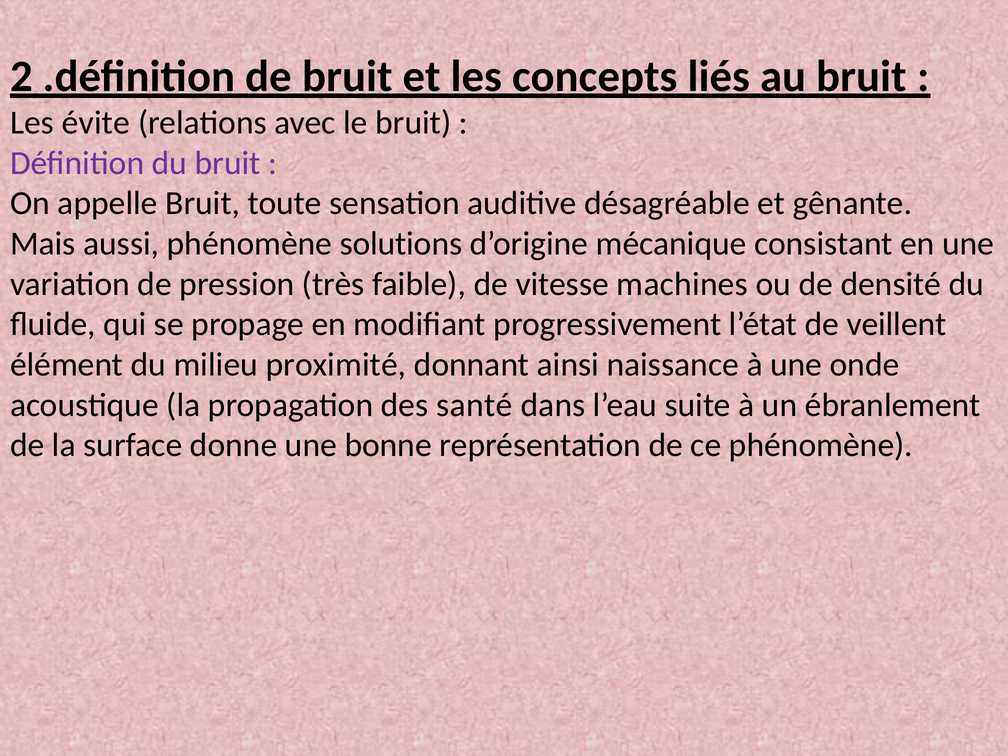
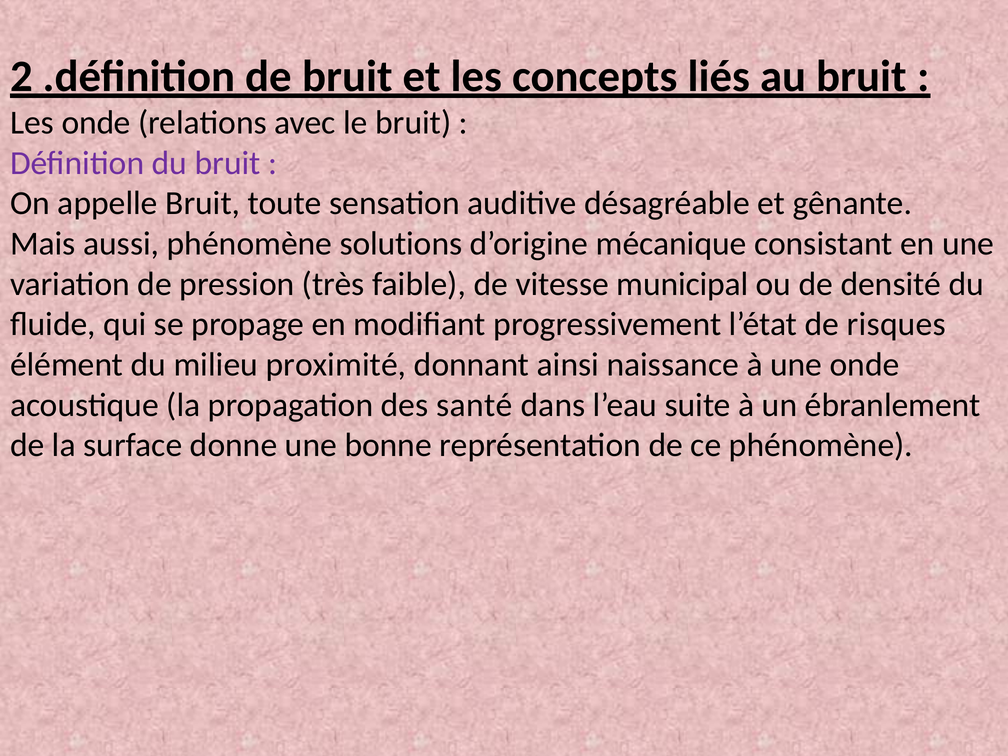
Les évite: évite -> onde
machines: machines -> municipal
veillent: veillent -> risques
